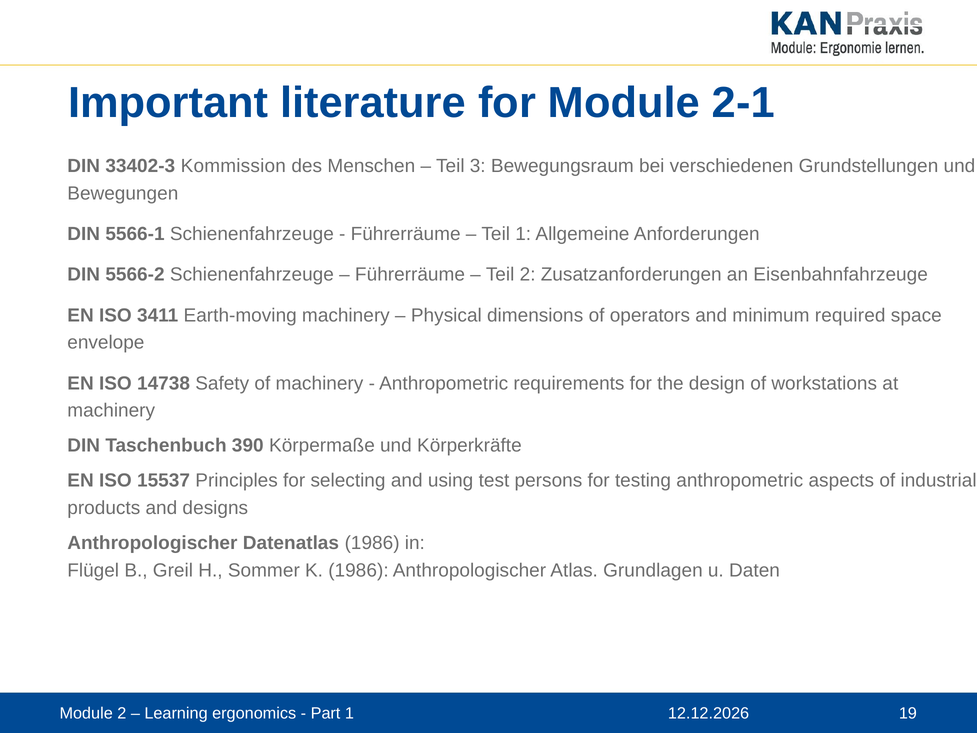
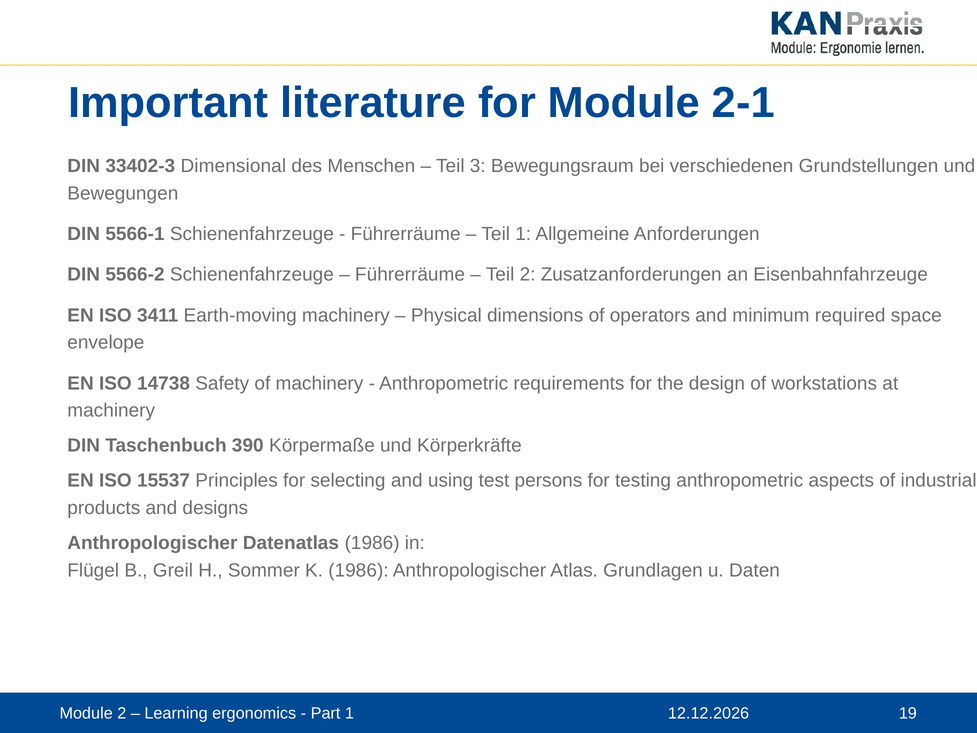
Kommission: Kommission -> Dimensional
